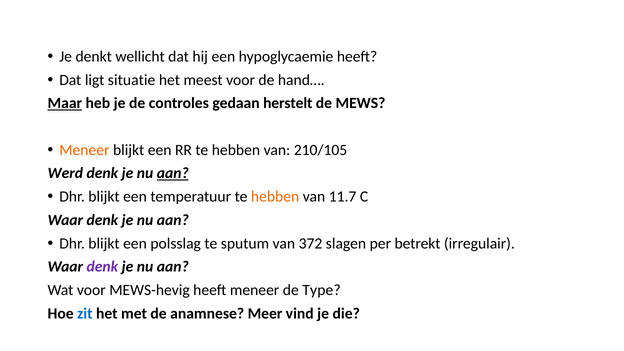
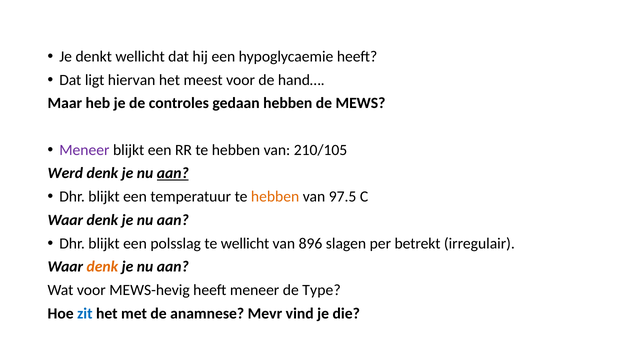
situatie: situatie -> hiervan
Maar underline: present -> none
gedaan herstelt: herstelt -> hebben
Meneer at (84, 150) colour: orange -> purple
11.7: 11.7 -> 97.5
te sputum: sputum -> wellicht
372: 372 -> 896
denk at (102, 267) colour: purple -> orange
Meer: Meer -> Mevr
